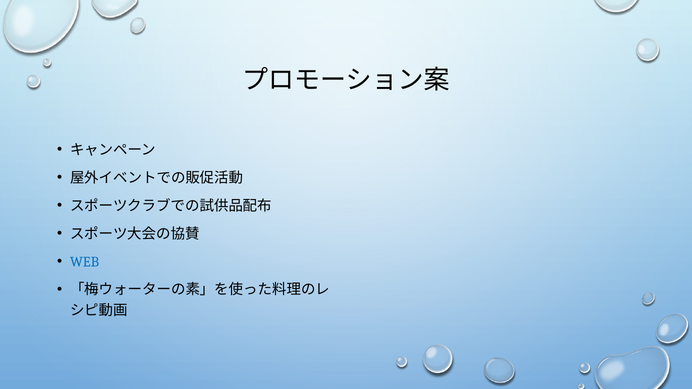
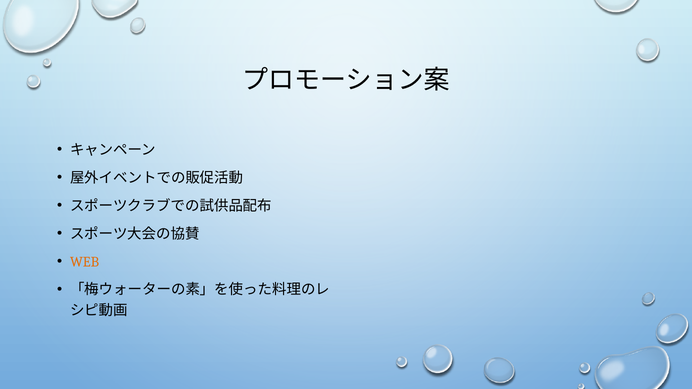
WEB colour: blue -> orange
